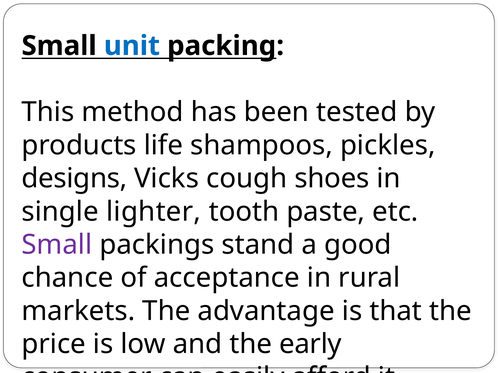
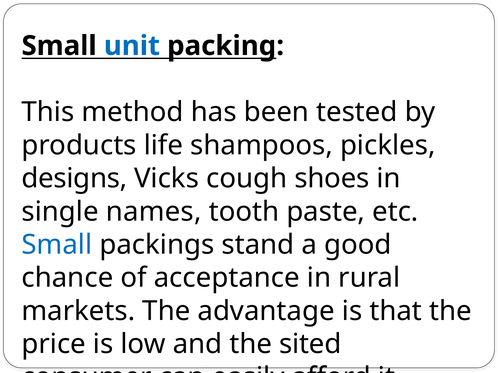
lighter: lighter -> names
Small at (57, 245) colour: purple -> blue
early: early -> sited
